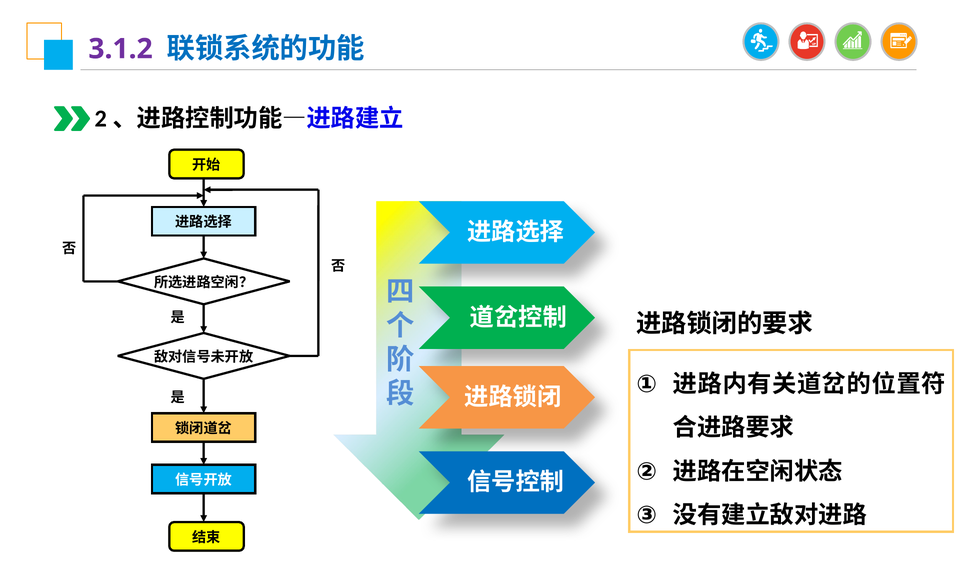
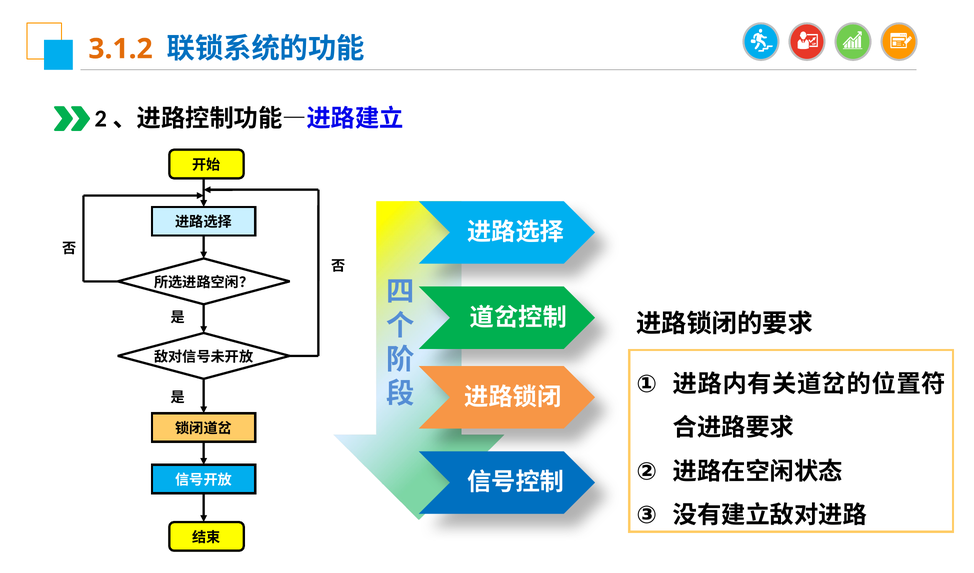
3.1.2 colour: purple -> orange
